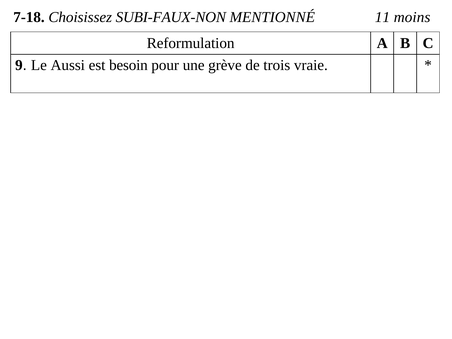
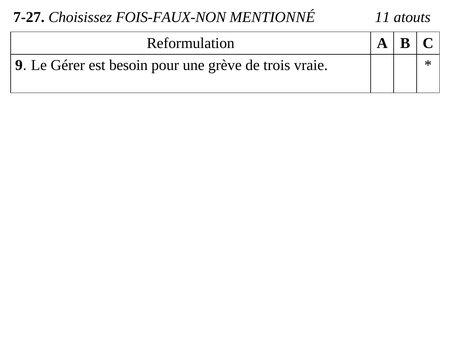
7-18: 7-18 -> 7-27
SUBI-FAUX-NON: SUBI-FAUX-NON -> FOIS-FAUX-NON
moins: moins -> atouts
Aussi: Aussi -> Gérer
